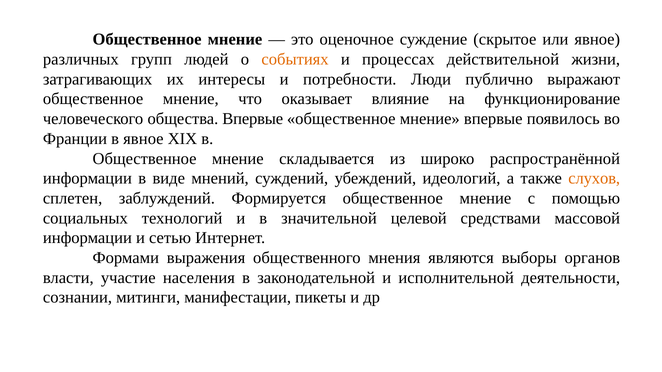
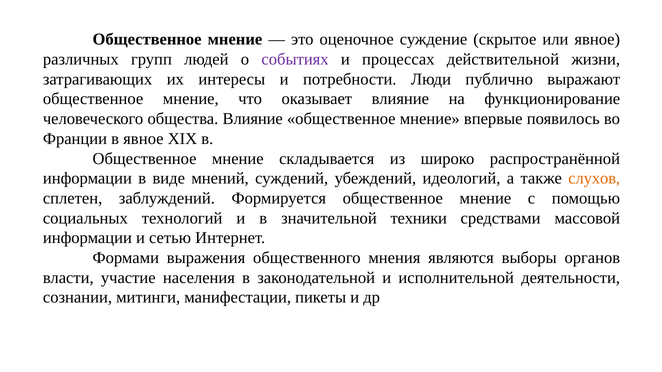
событиях colour: orange -> purple
общества Впервые: Впервые -> Влияние
целевой: целевой -> техники
